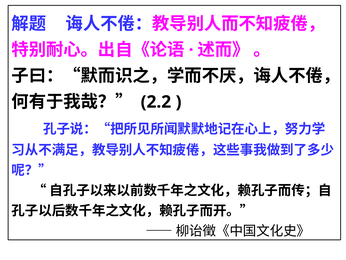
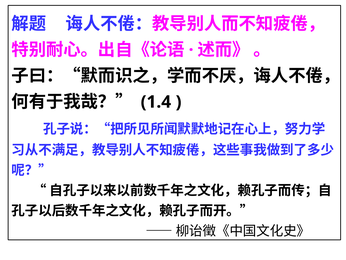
2.2: 2.2 -> 1.4
